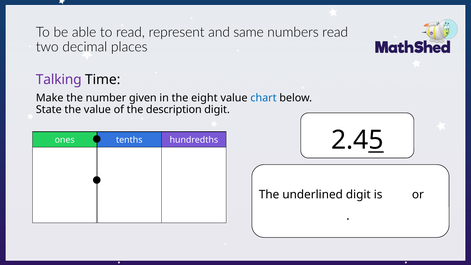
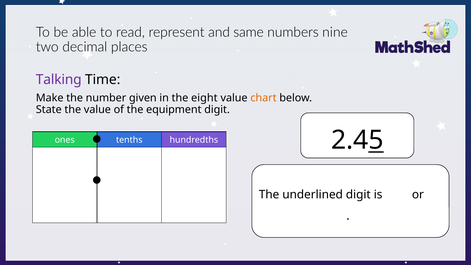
numbers read: read -> nine
chart colour: blue -> orange
description: description -> equipment
